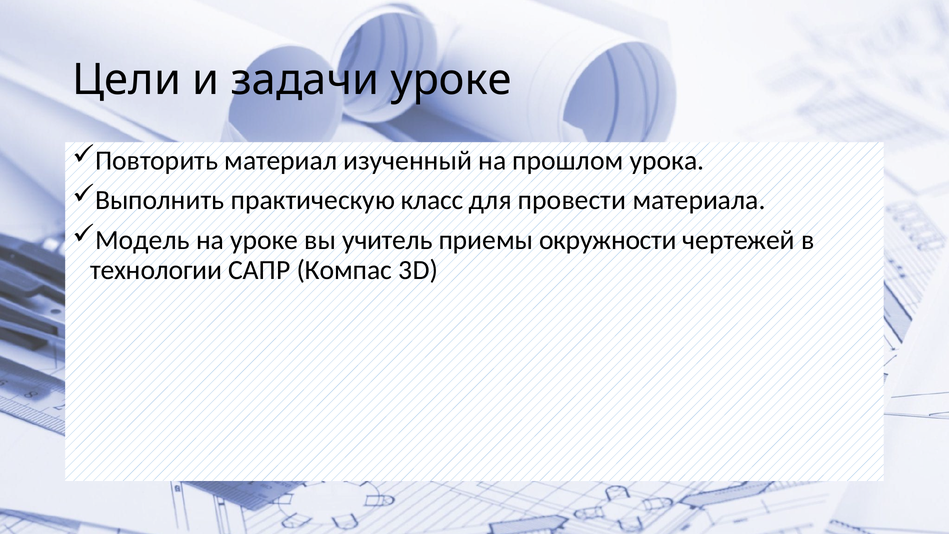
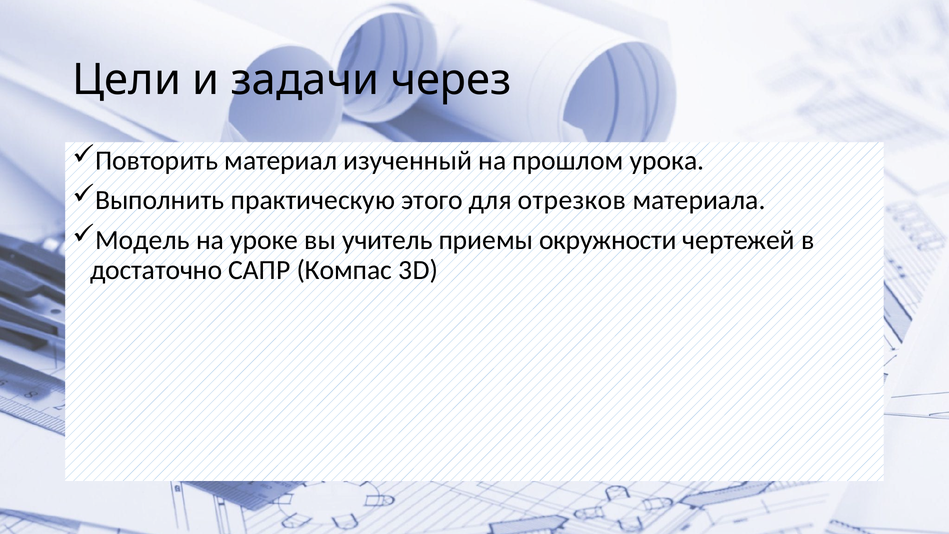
задачи уроке: уроке -> через
класс: класс -> этого
провести: провести -> отрезков
технологии: технологии -> достаточно
